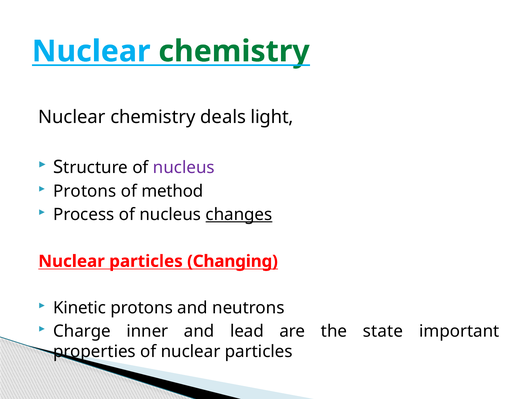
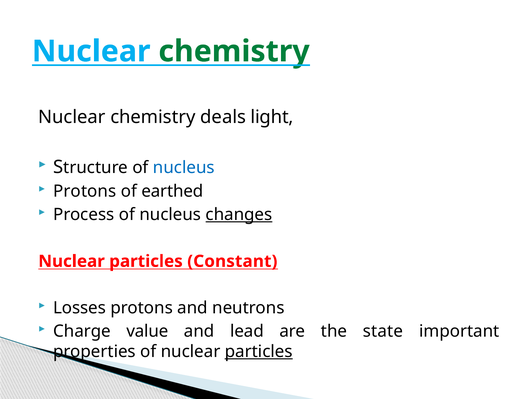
nucleus at (184, 168) colour: purple -> blue
method: method -> earthed
Changing: Changing -> Constant
Kinetic: Kinetic -> Losses
inner: inner -> value
particles at (259, 352) underline: none -> present
